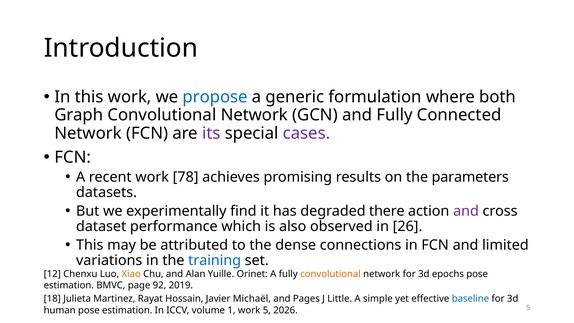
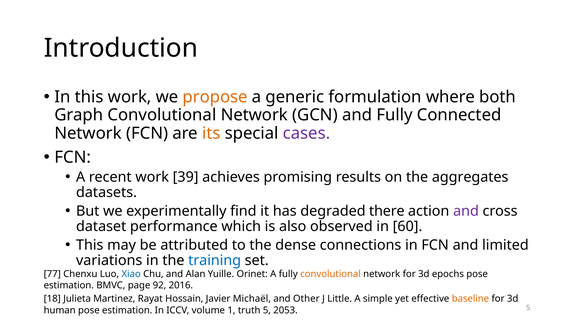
propose colour: blue -> orange
its colour: purple -> orange
78: 78 -> 39
parameters: parameters -> aggregates
26: 26 -> 60
12: 12 -> 77
Xiao colour: orange -> blue
2019: 2019 -> 2016
Pages: Pages -> Other
baseline colour: blue -> orange
1 work: work -> truth
2026: 2026 -> 2053
